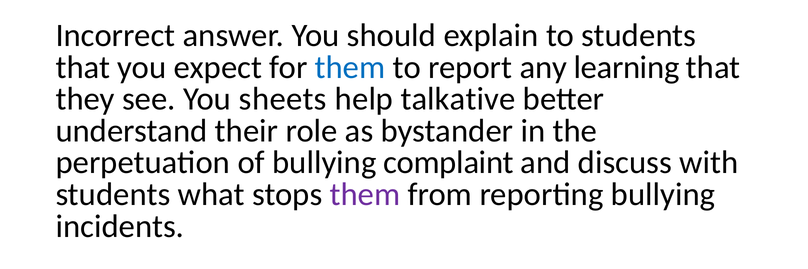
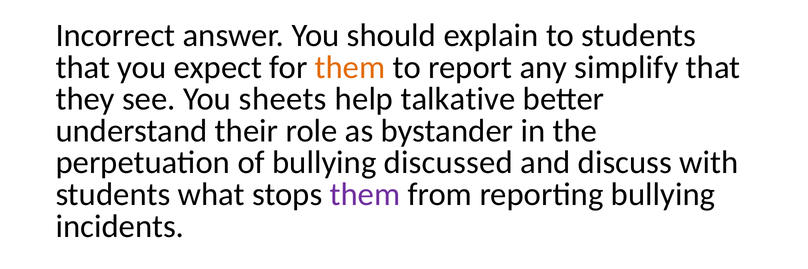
them at (350, 67) colour: blue -> orange
learning: learning -> simplify
complaint: complaint -> discussed
